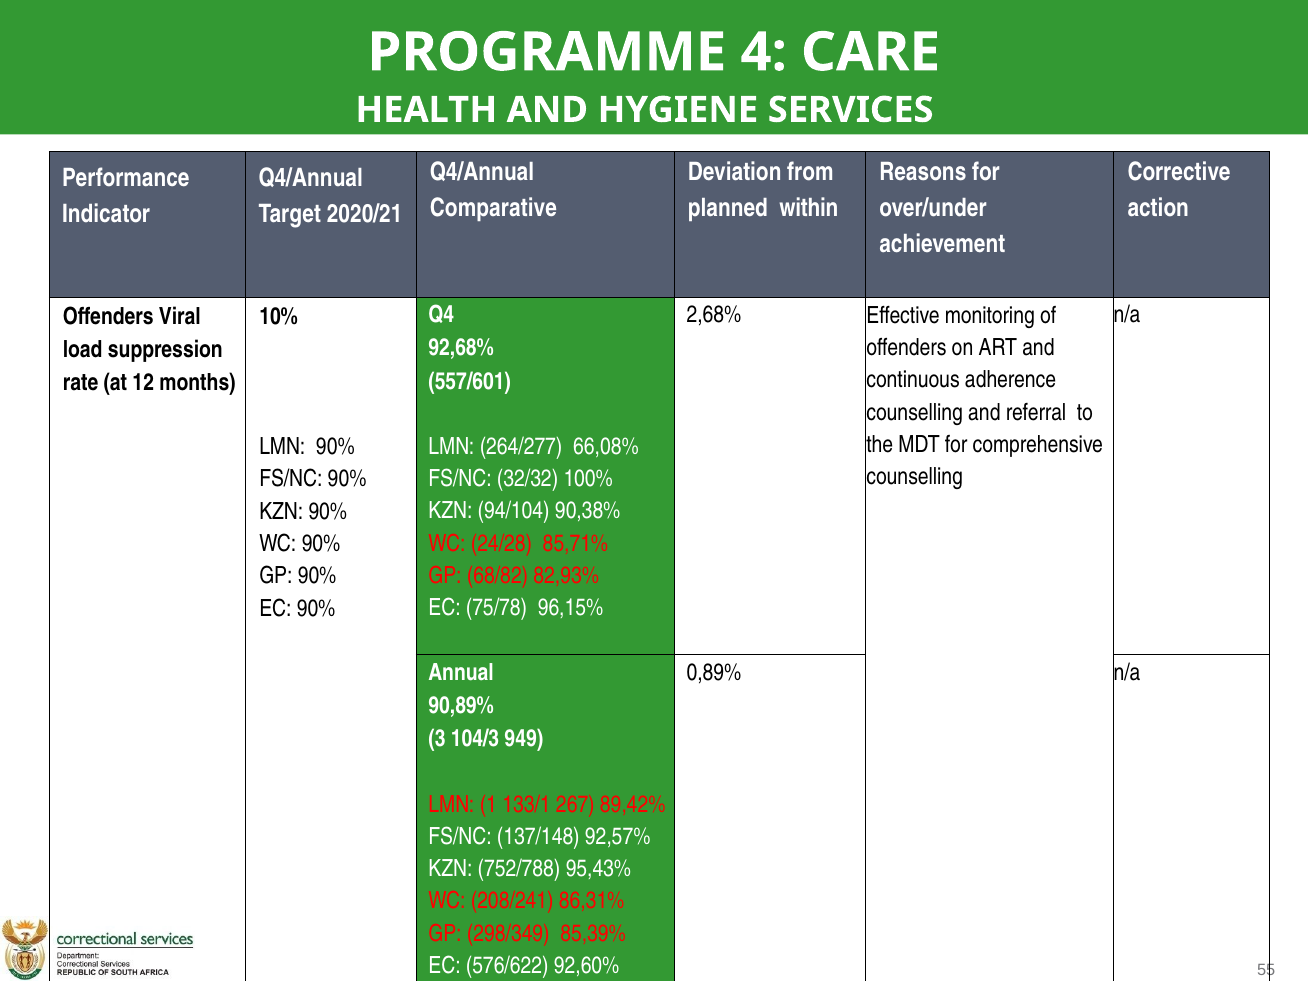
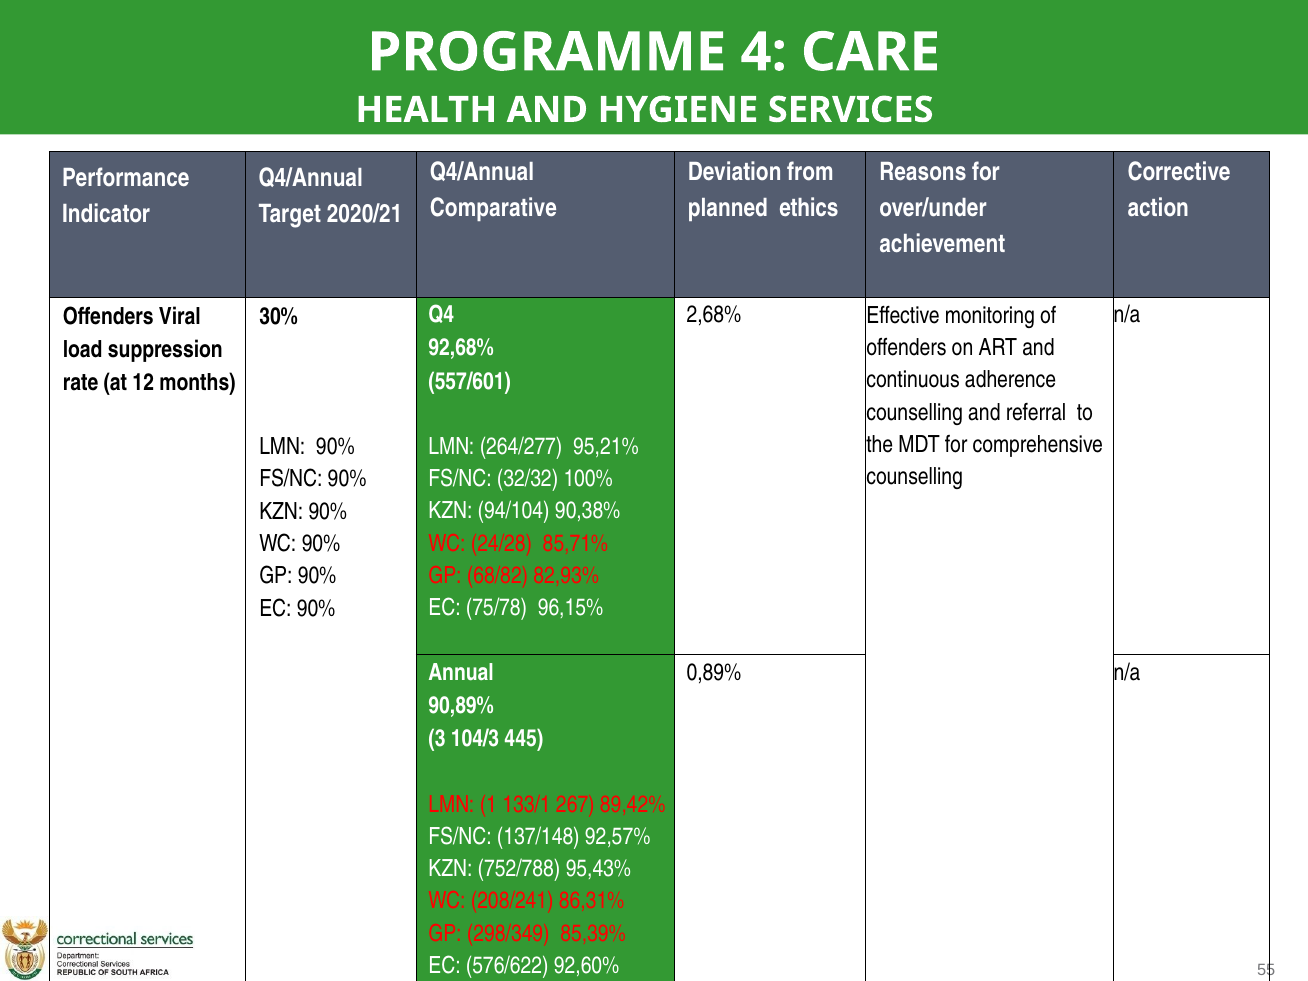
within: within -> ethics
10%: 10% -> 30%
66,08%: 66,08% -> 95,21%
949: 949 -> 445
